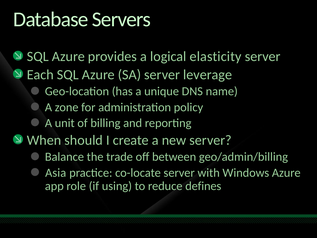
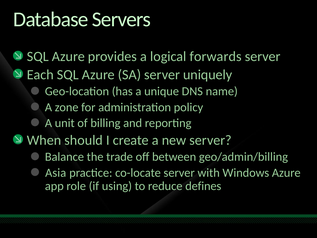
elasticity: elasticity -> forwards
leverage: leverage -> uniquely
